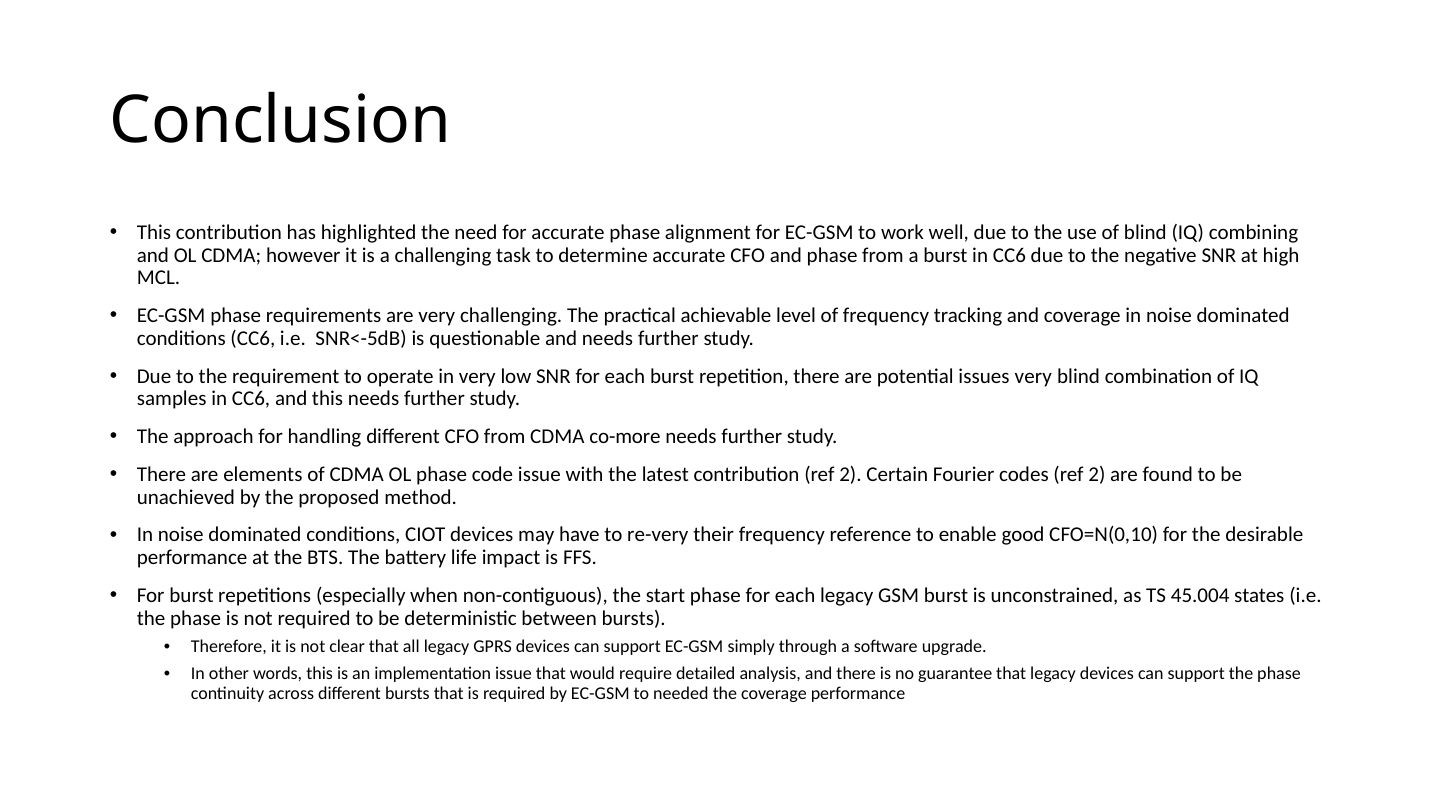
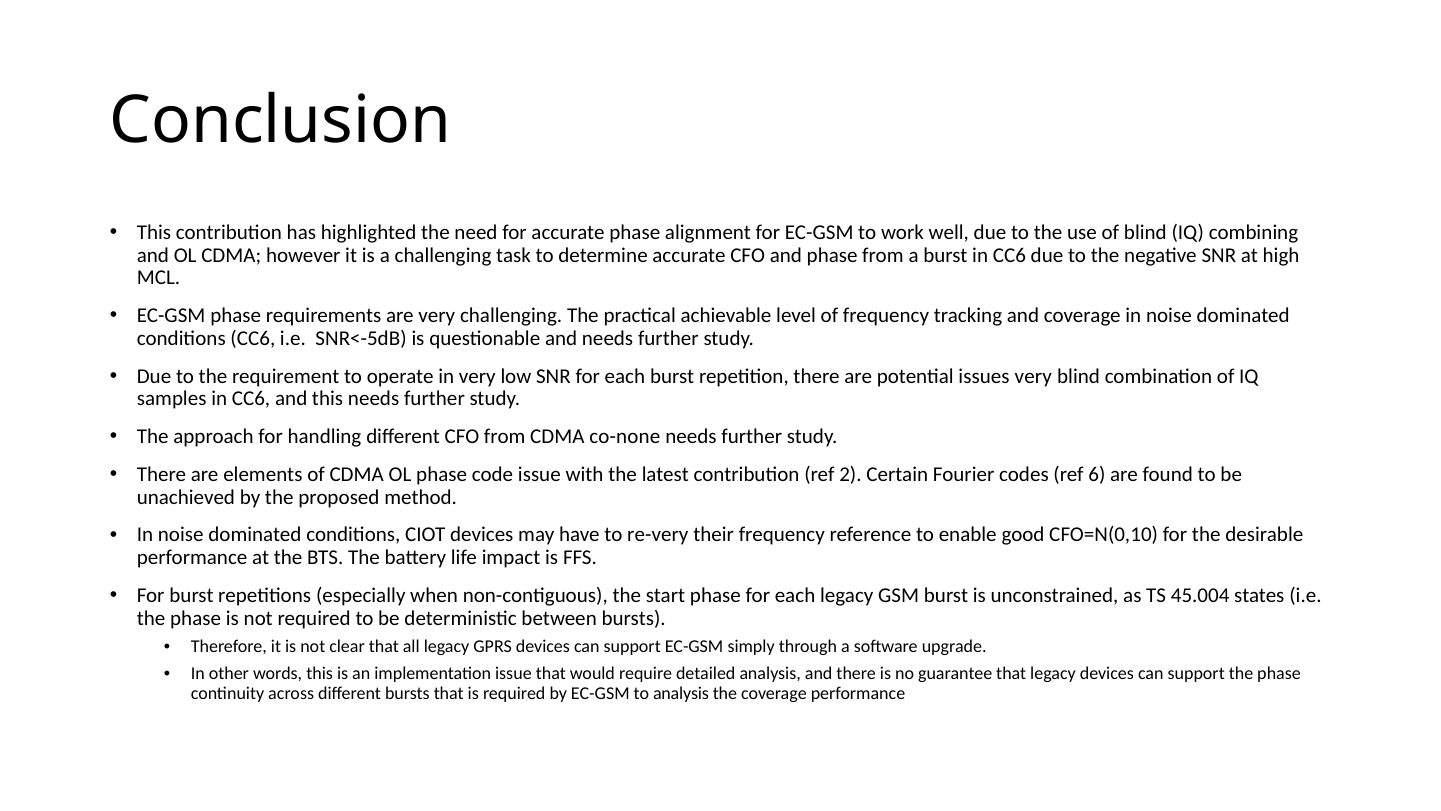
co-more: co-more -> co-none
codes ref 2: 2 -> 6
to needed: needed -> analysis
